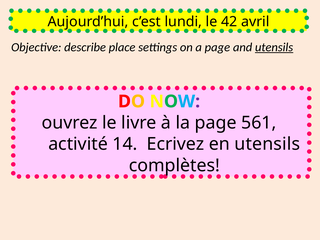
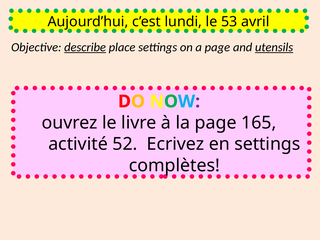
42: 42 -> 53
describe underline: none -> present
561: 561 -> 165
14: 14 -> 52
en utensils: utensils -> settings
